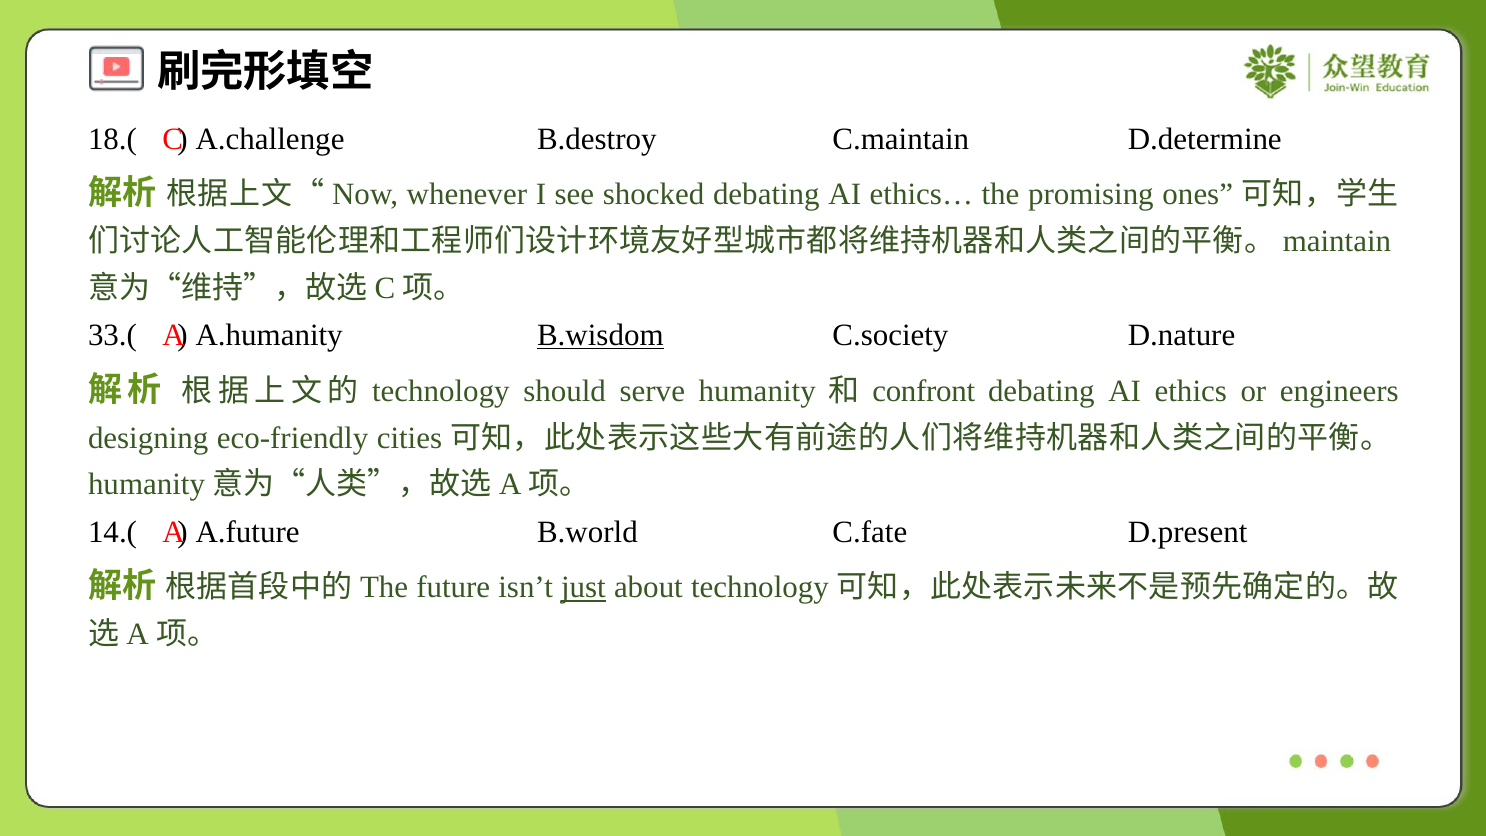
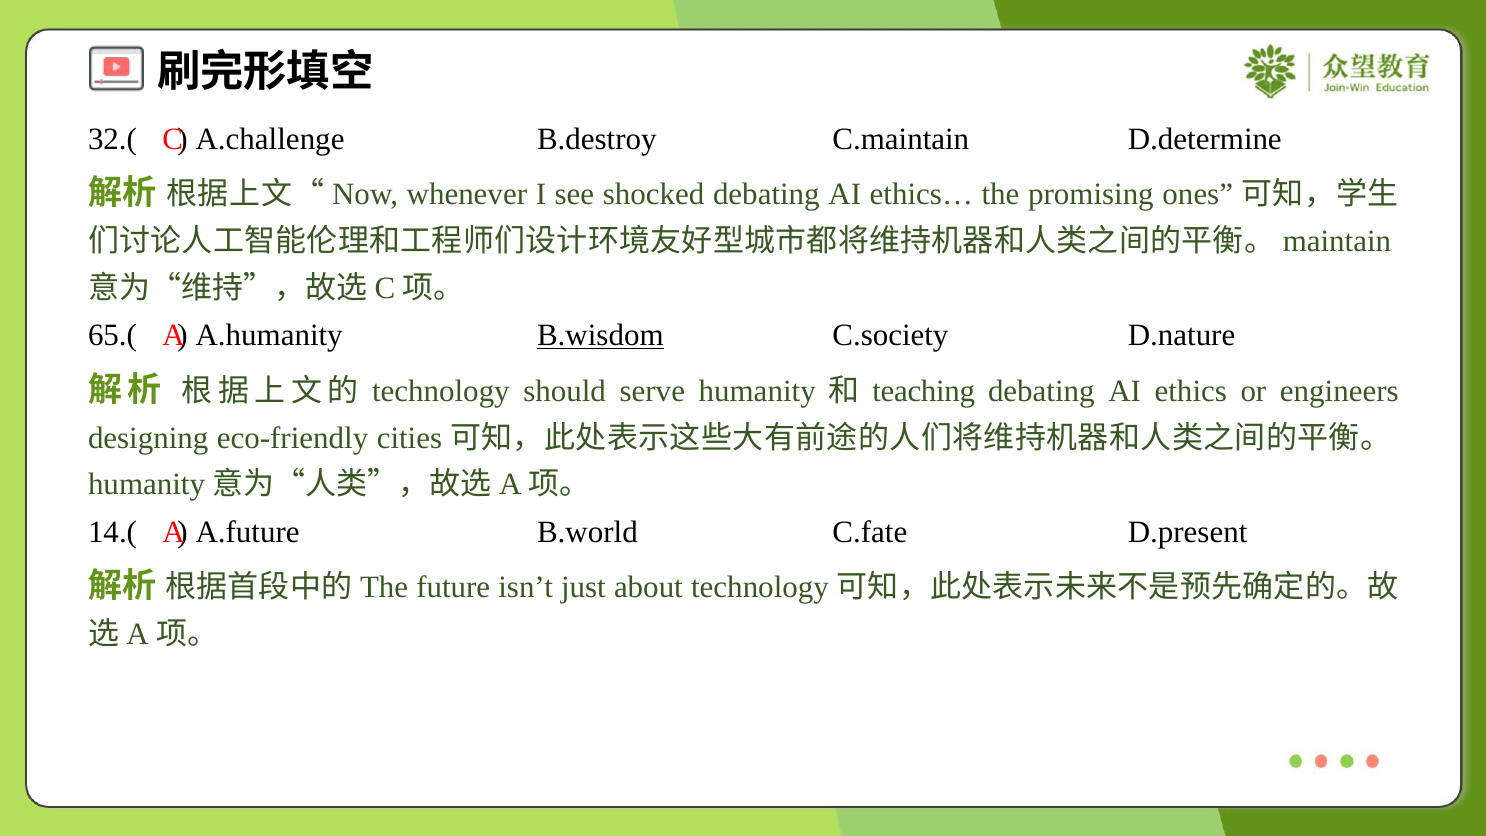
18.(: 18.( -> 32.(
33.(: 33.( -> 65.(
confront: confront -> teaching
just underline: present -> none
